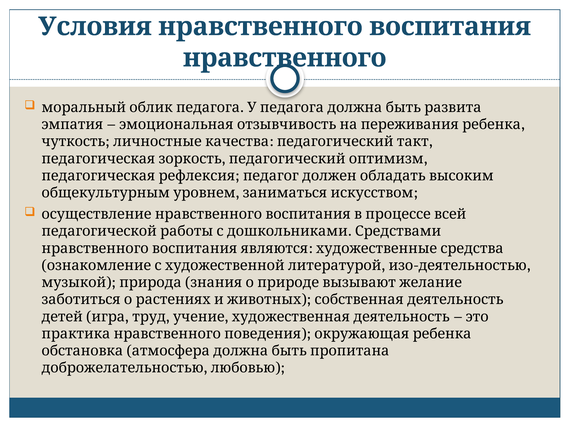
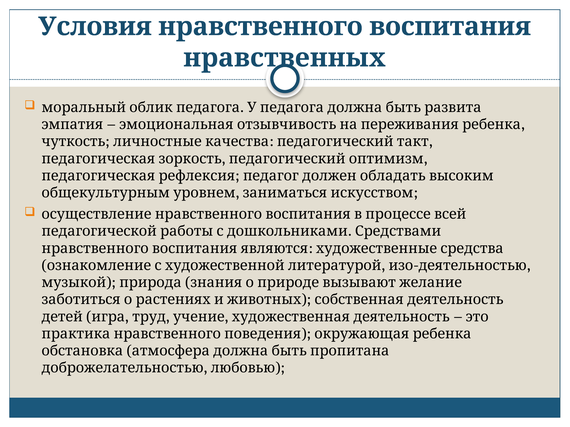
нравственного at (285, 58): нравственного -> нравственных
